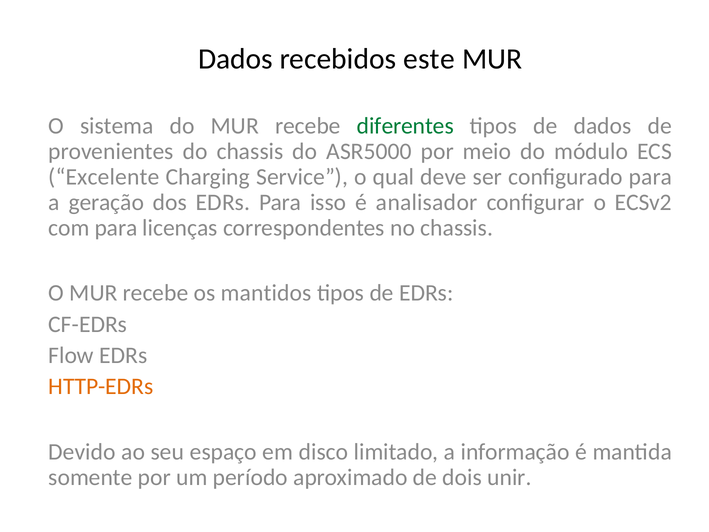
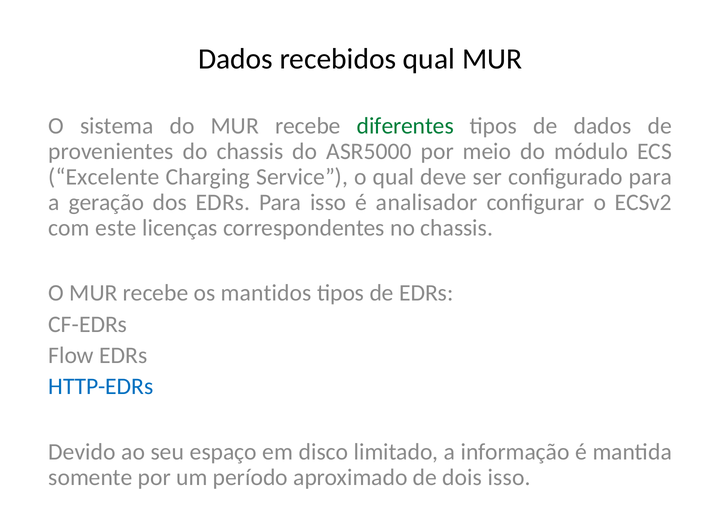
recebidos este: este -> qual
com para: para -> este
HTTP-EDRs colour: orange -> blue
dois unir: unir -> isso
